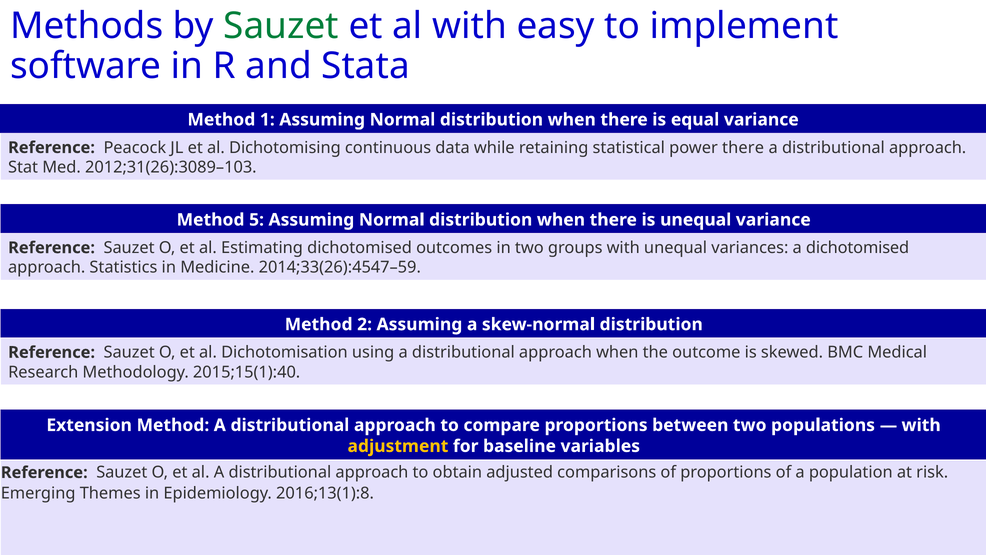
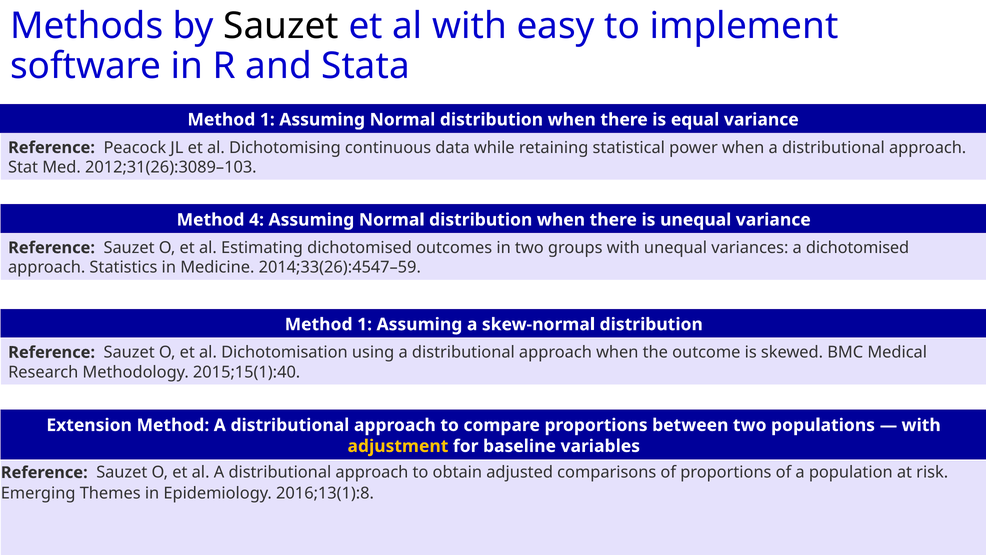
Sauzet at (281, 26) colour: green -> black
power there: there -> when
5: 5 -> 4
2 at (365, 324): 2 -> 1
